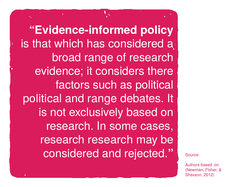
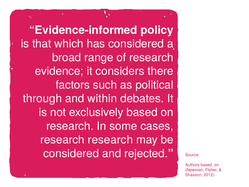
political at (42, 98): political -> through
and range: range -> within
